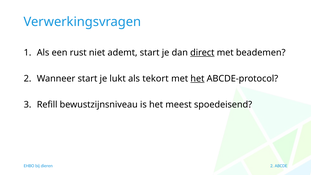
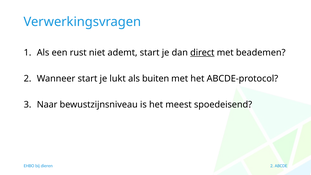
tekort: tekort -> buiten
het at (197, 79) underline: present -> none
Refill: Refill -> Naar
